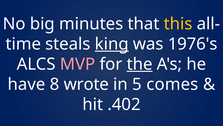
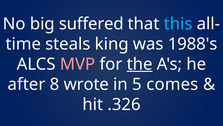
minutes: minutes -> suffered
this colour: yellow -> light blue
king underline: present -> none
1976's: 1976's -> 1988's
have: have -> after
.402: .402 -> .326
